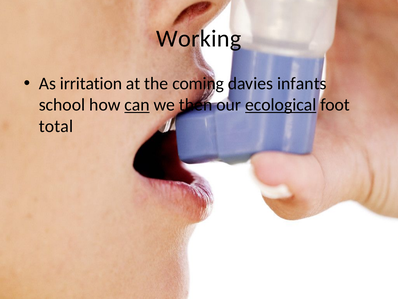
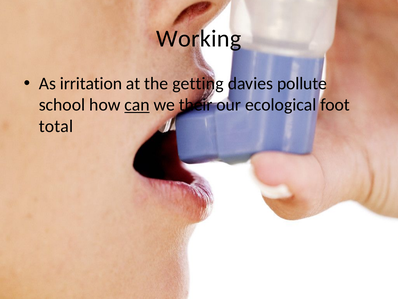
coming: coming -> getting
infants: infants -> pollute
then: then -> their
ecological underline: present -> none
